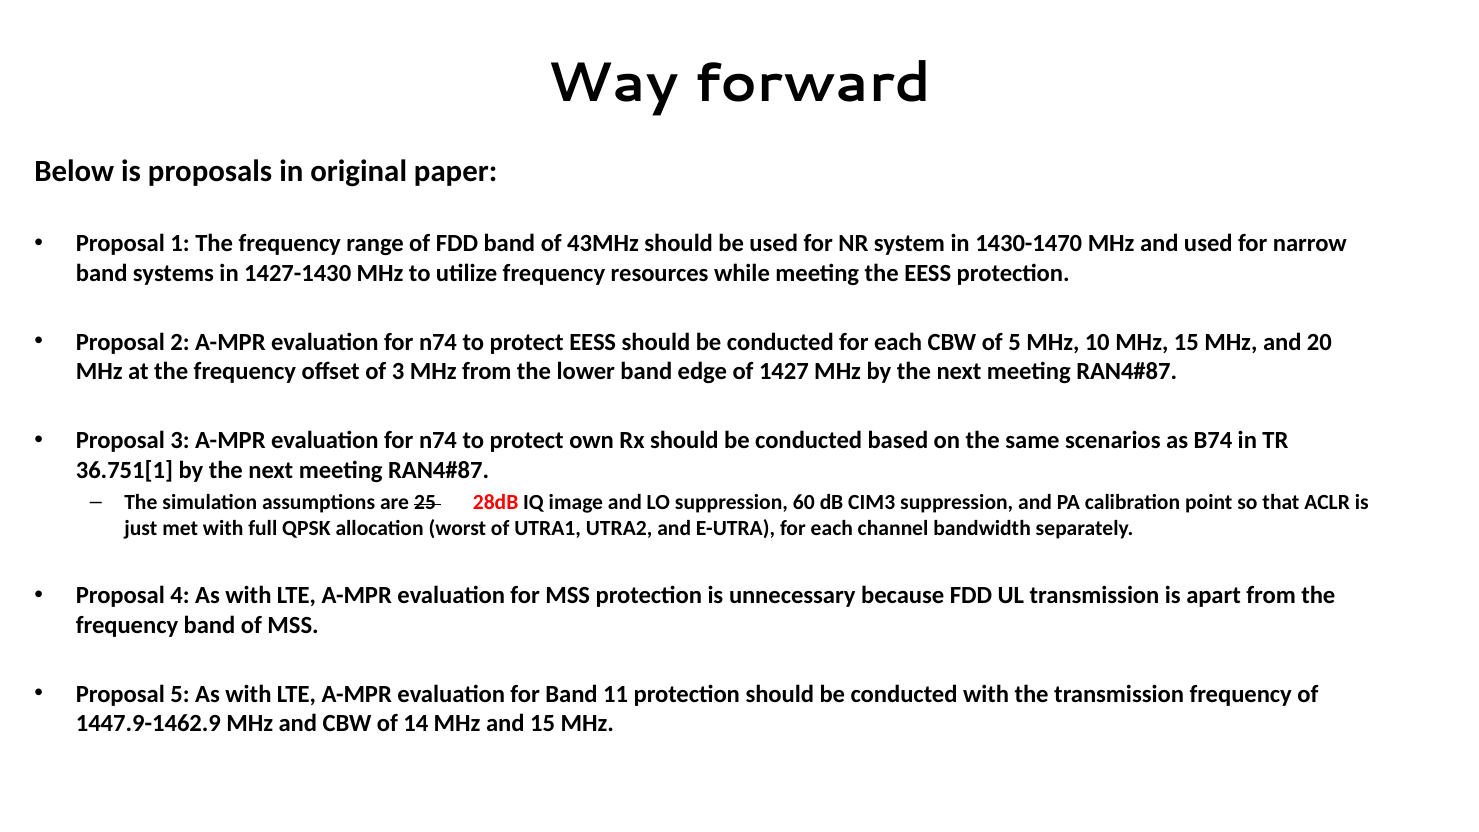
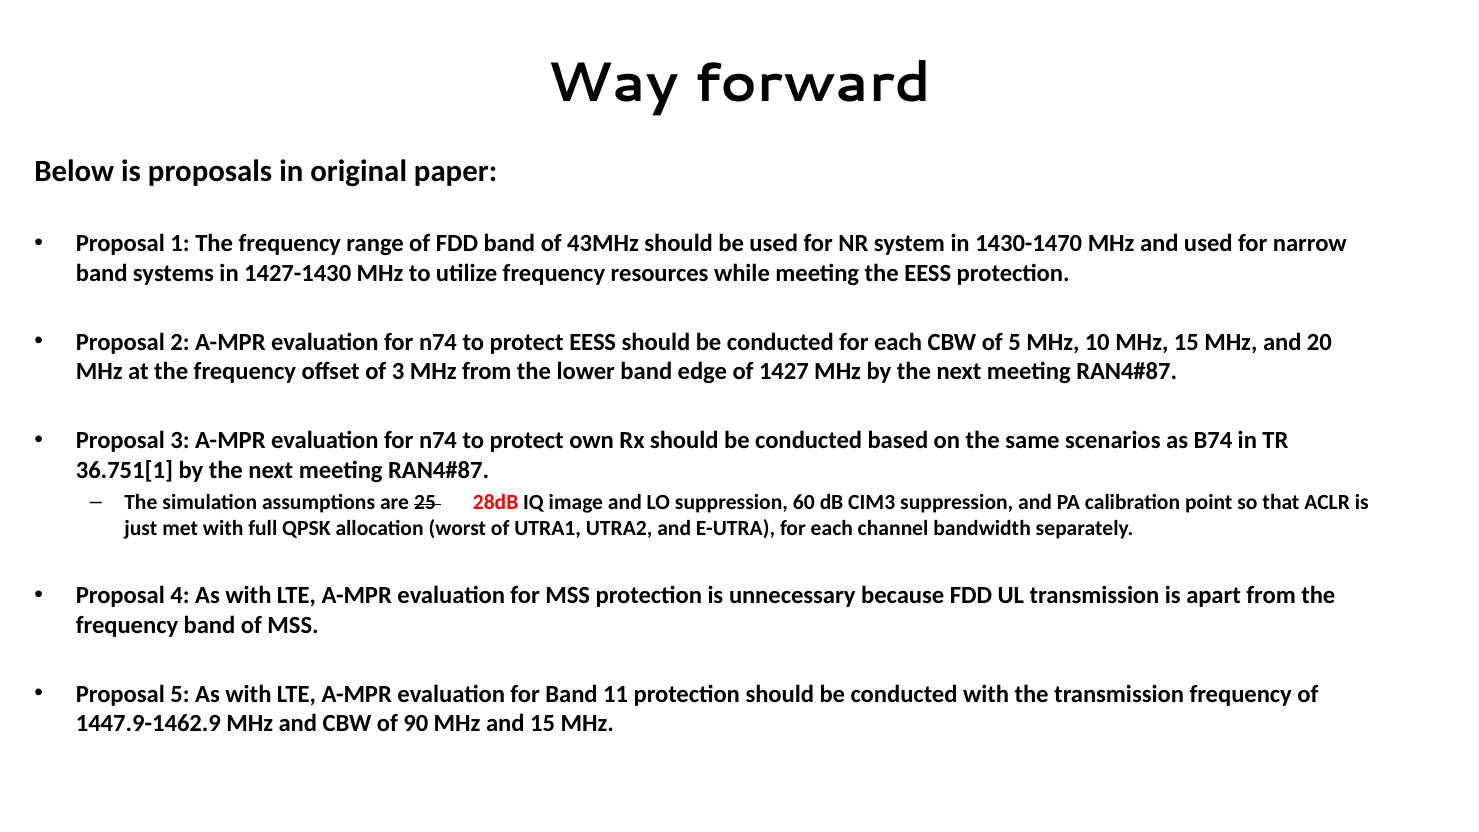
14: 14 -> 90
